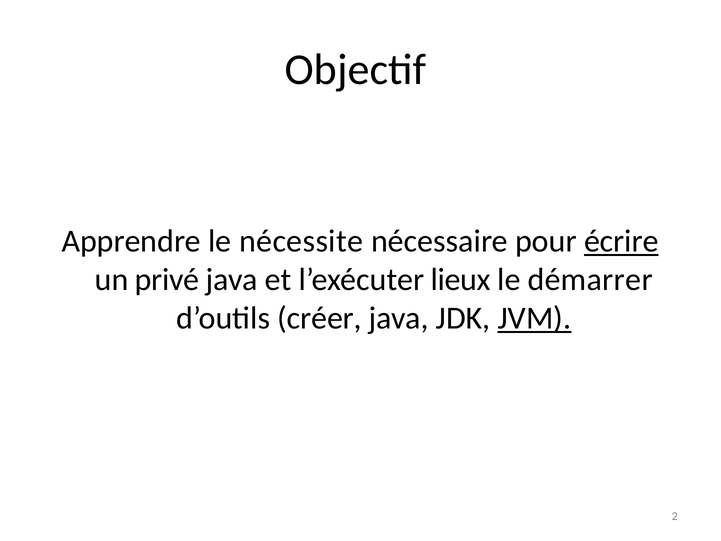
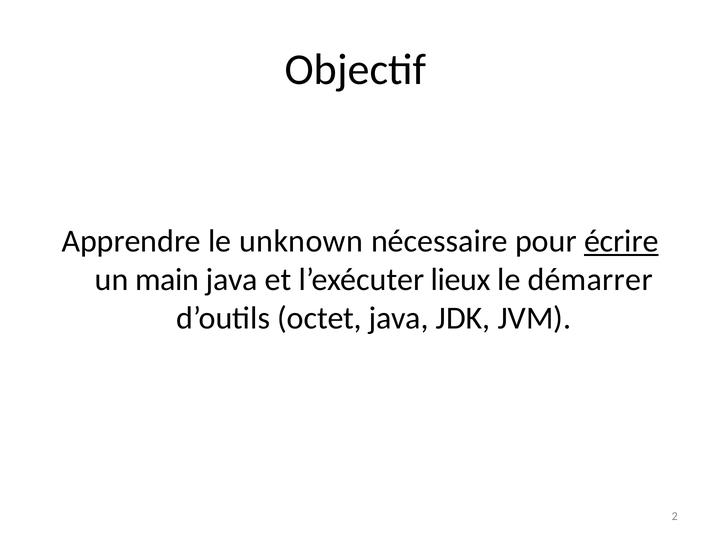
nécessite: nécessite -> unknown
privé: privé -> main
créer: créer -> octet
JVM underline: present -> none
